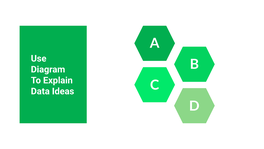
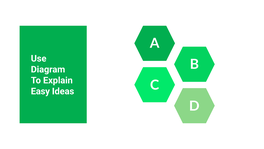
Data: Data -> Easy
